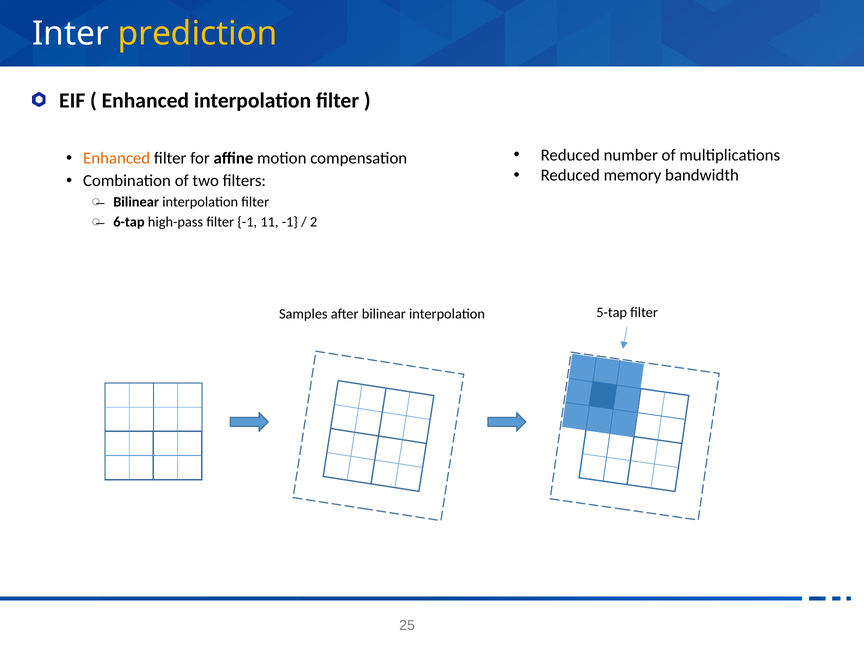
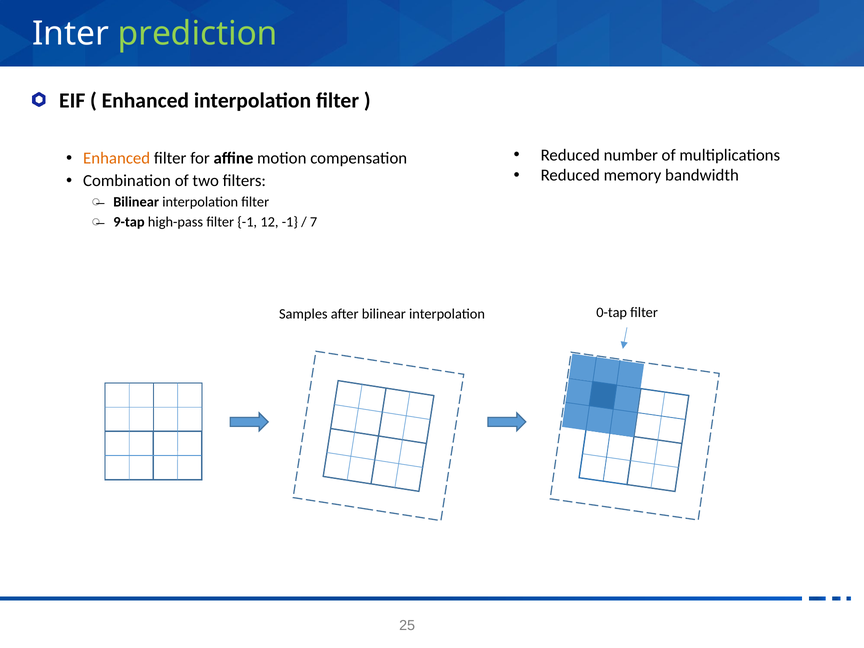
prediction colour: yellow -> light green
6-tap: 6-tap -> 9-tap
11: 11 -> 12
2: 2 -> 7
5-tap: 5-tap -> 0-tap
